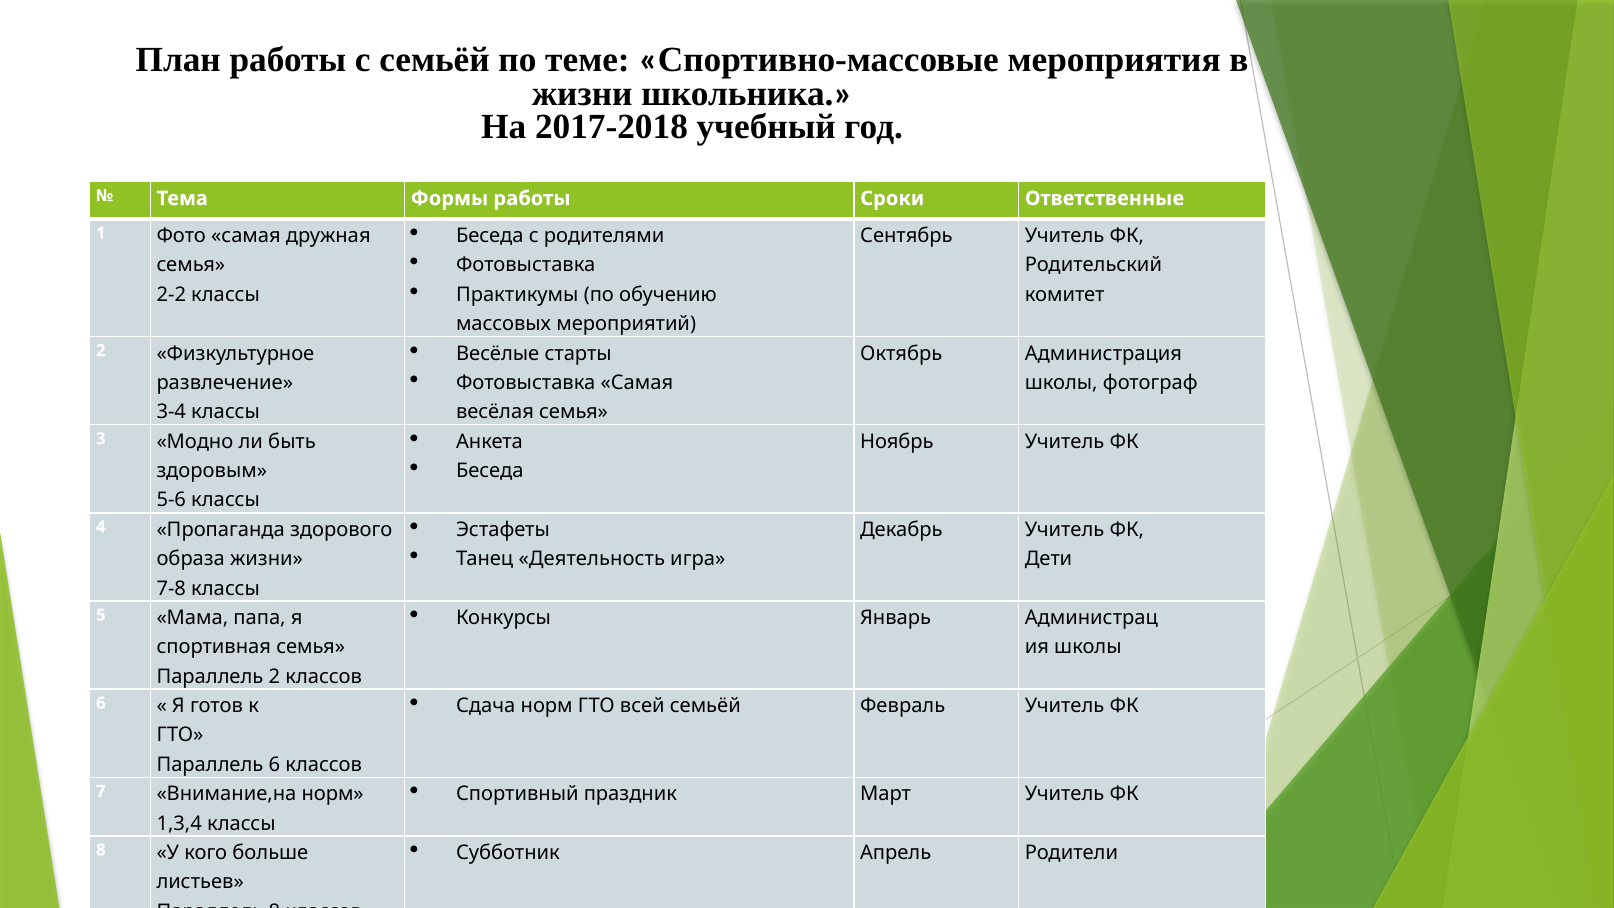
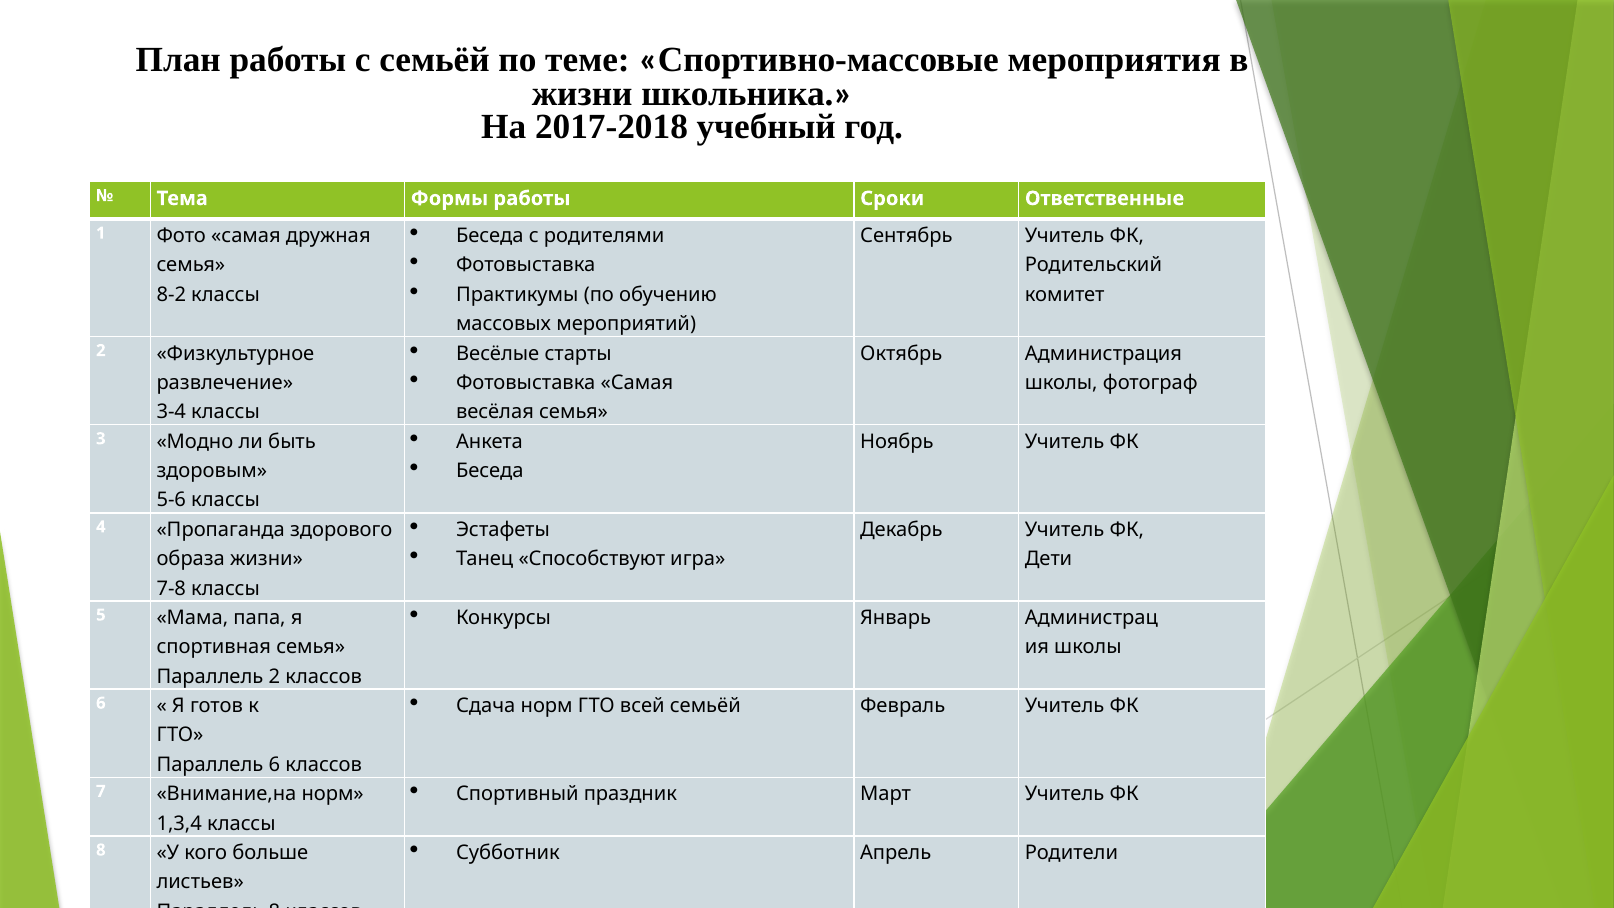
2-2: 2-2 -> 8-2
Деятельность: Деятельность -> Способствуют
